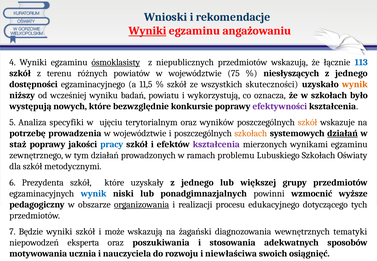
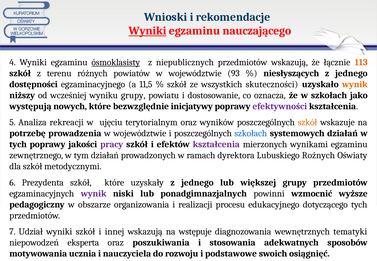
angażowaniu: angażowaniu -> nauczającego
113 colour: blue -> orange
75: 75 -> 93
wyniku badań: badań -> grupy
wykorzystują: wykorzystują -> dostosowanie
było: było -> jako
konkursie: konkursie -> inicjatywy
specyfiki: specyfiki -> rekreacji
szkołach at (251, 133) colour: orange -> blue
działań at (343, 133) underline: present -> none
staż at (18, 144): staż -> tych
pracy colour: blue -> purple
problemu: problemu -> dyrektora
Lubuskiego Szkołach: Szkołach -> Rożnych
wynik at (94, 193) colour: blue -> purple
organizowania underline: present -> none
Będzie: Będzie -> Udział
może: może -> innej
żagański: żagański -> wstępuje
niewłaściwa: niewłaściwa -> podstawowe
